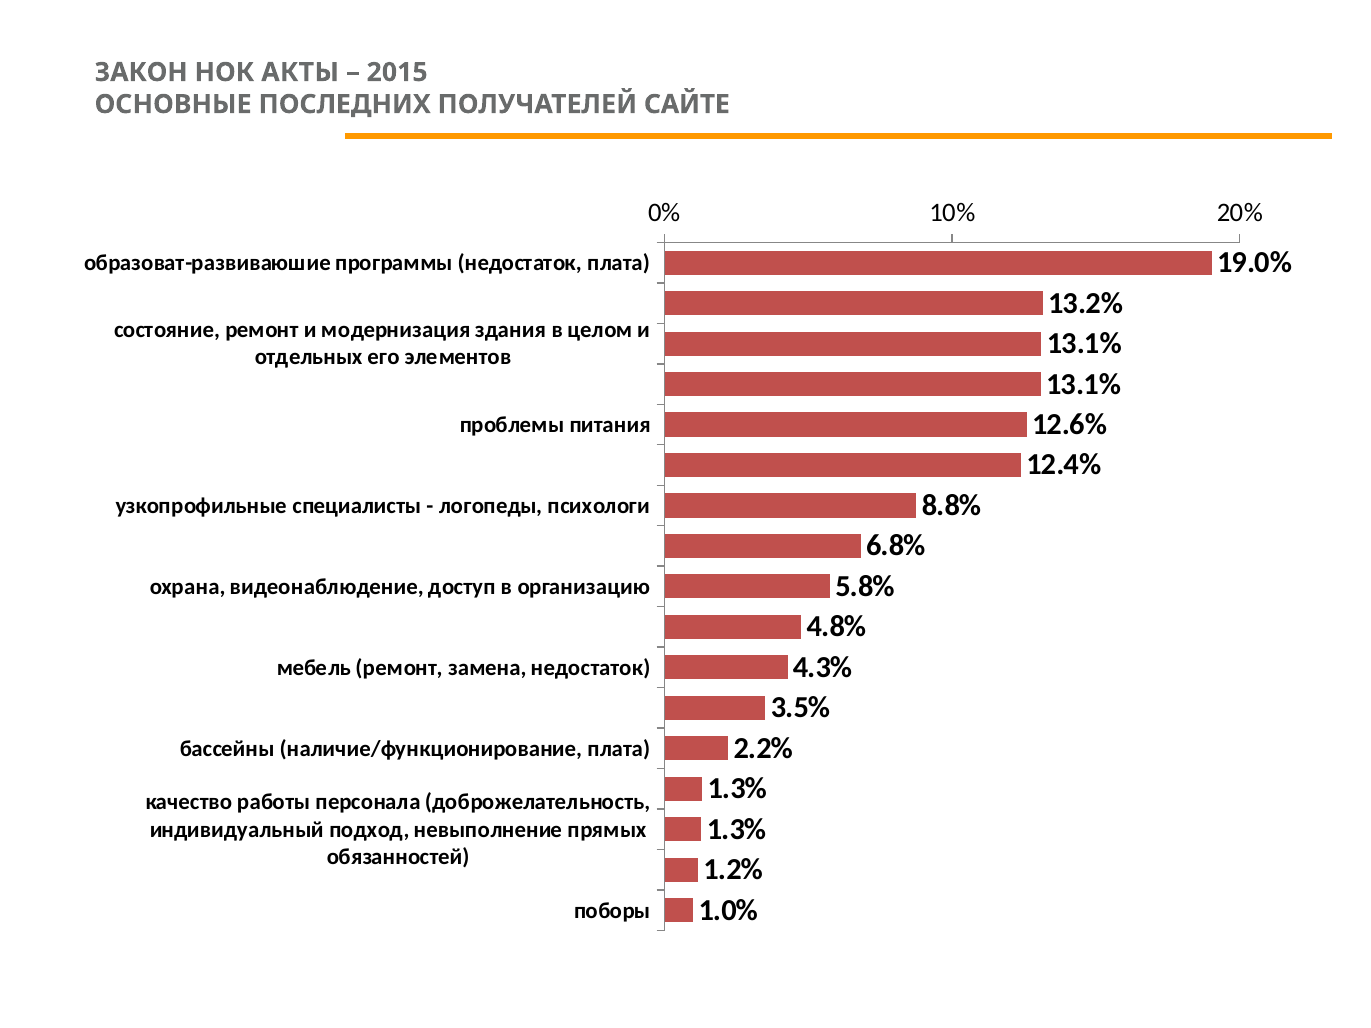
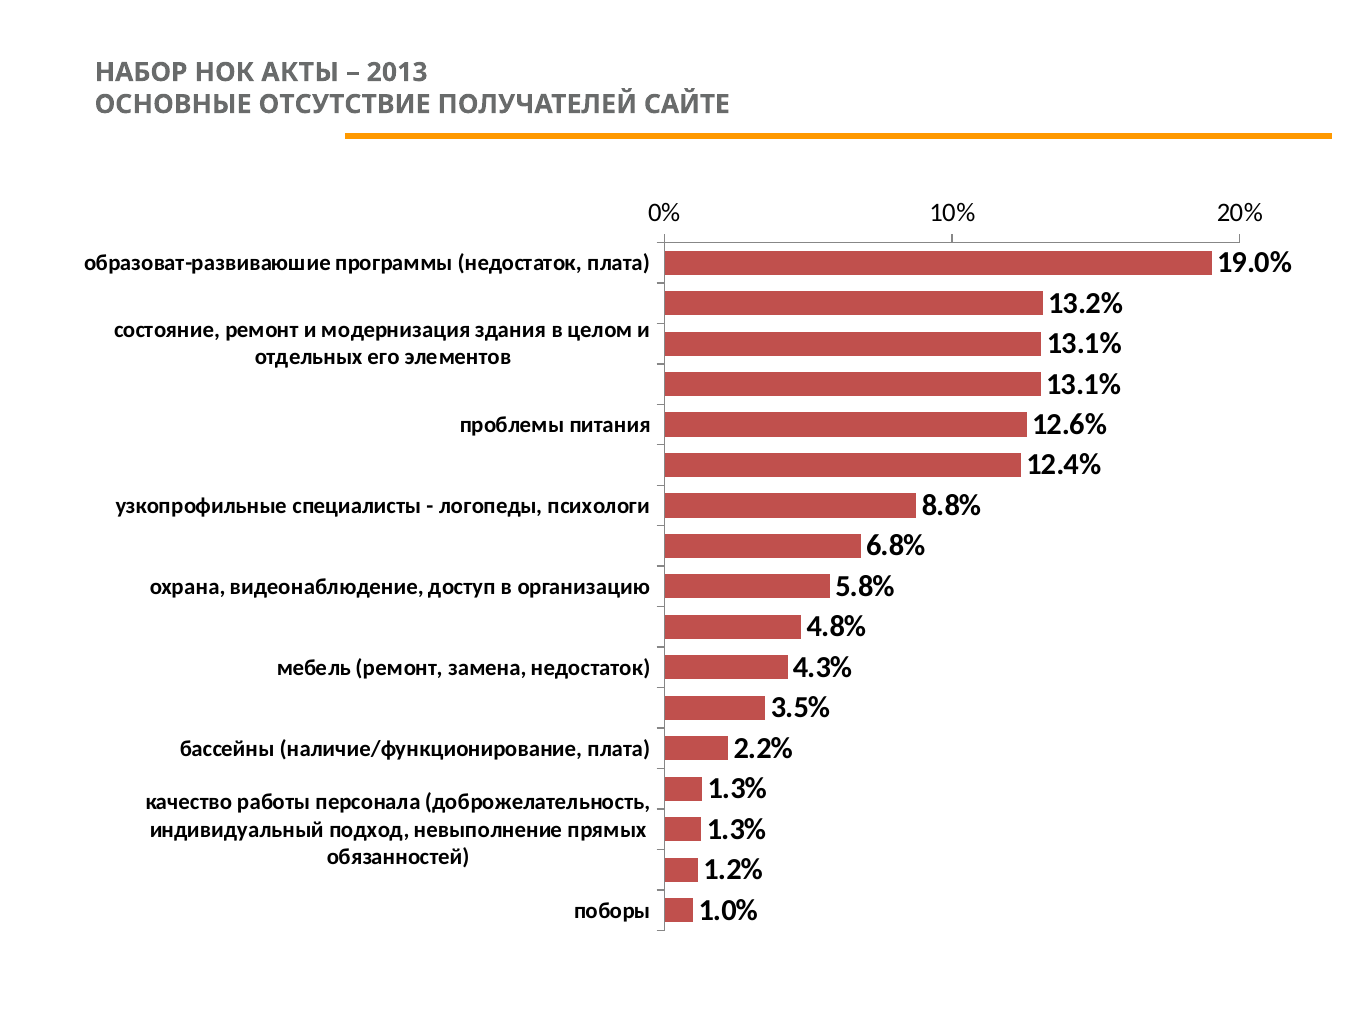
ЗАКОН: ЗАКОН -> НАБОР
2015: 2015 -> 2013
ПОСЛЕДНИХ: ПОСЛЕДНИХ -> ОТСУТСТВИЕ
